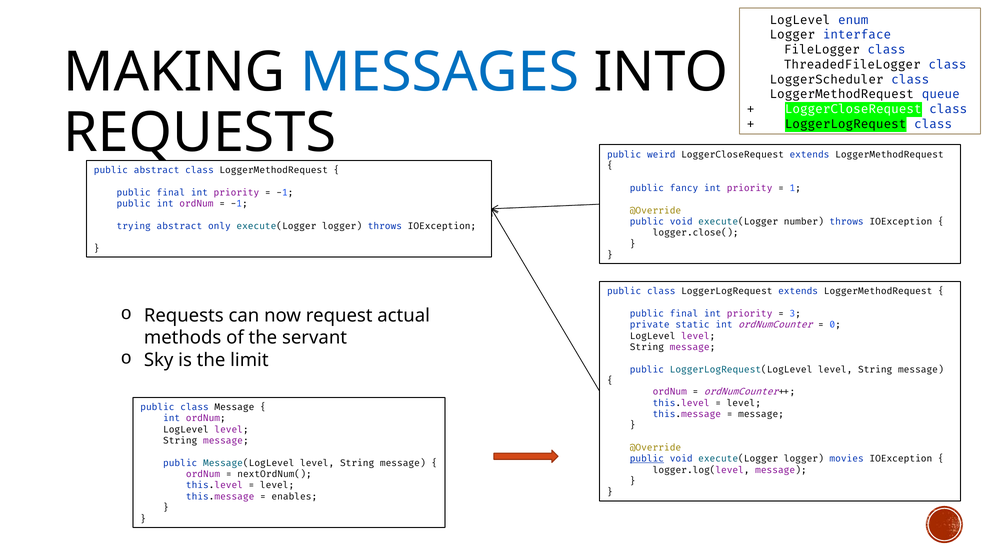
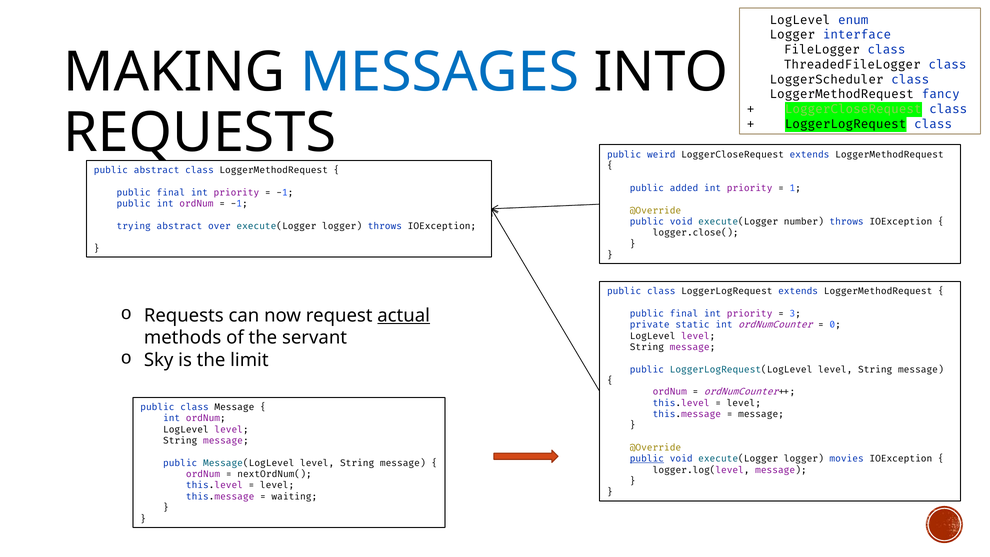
queue: queue -> fancy
LoggerCloseRequest at (853, 109) colour: white -> light green
fancy: fancy -> added
only: only -> over
actual underline: none -> present
enables: enables -> waiting
